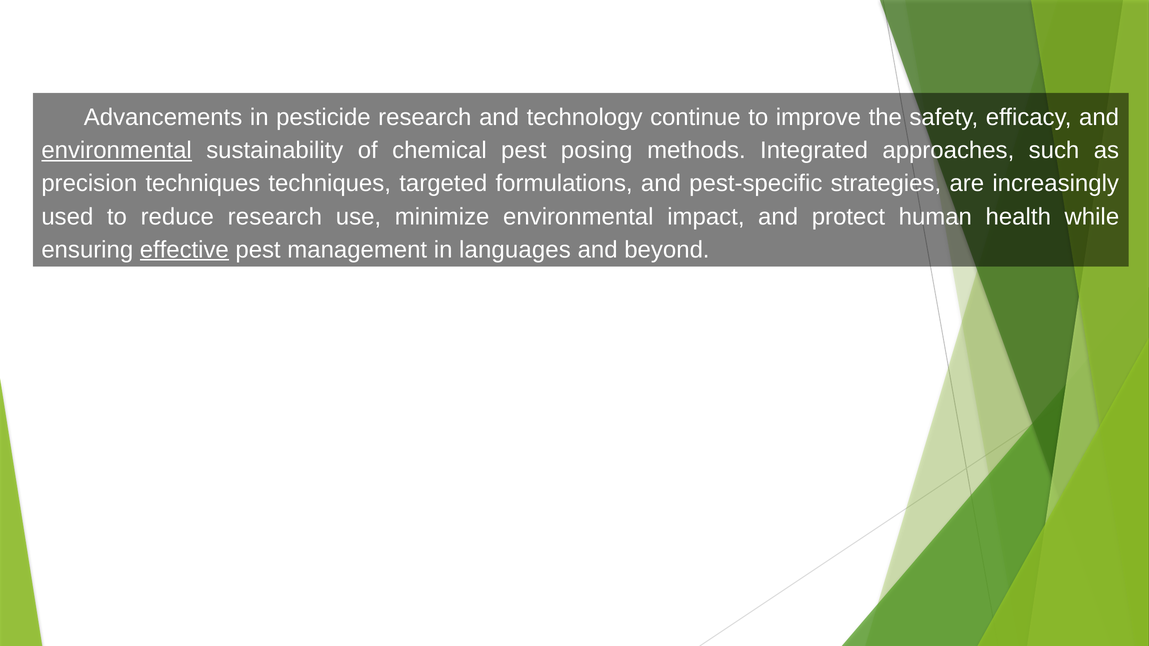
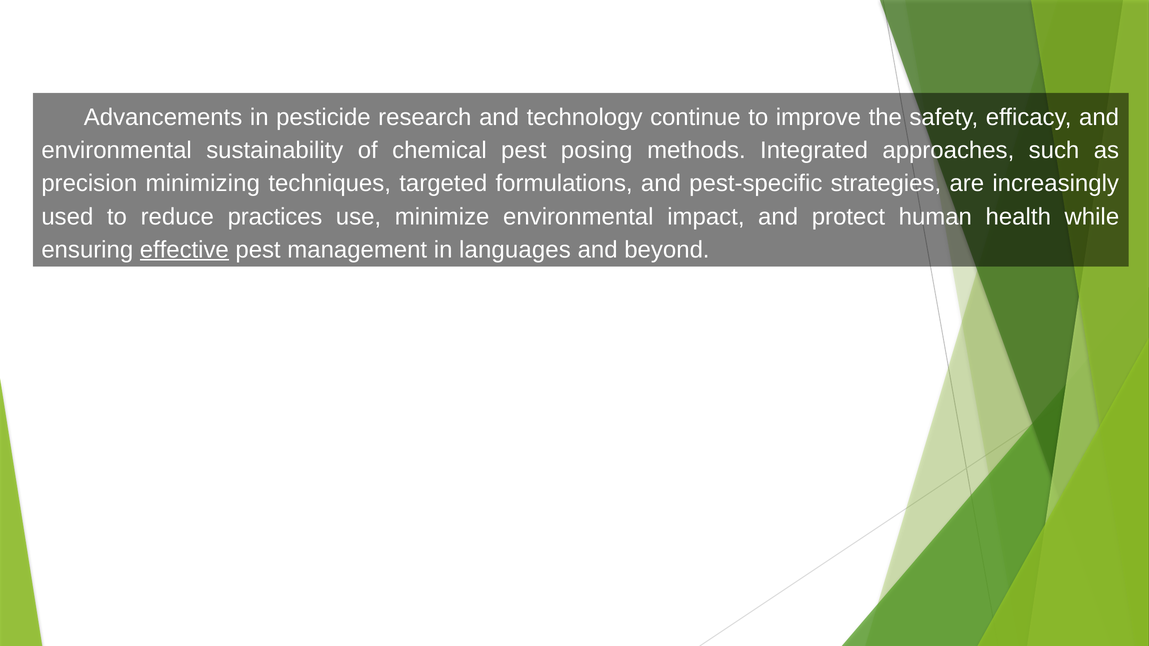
environmental at (117, 151) underline: present -> none
precision techniques: techniques -> minimizing
reduce research: research -> practices
